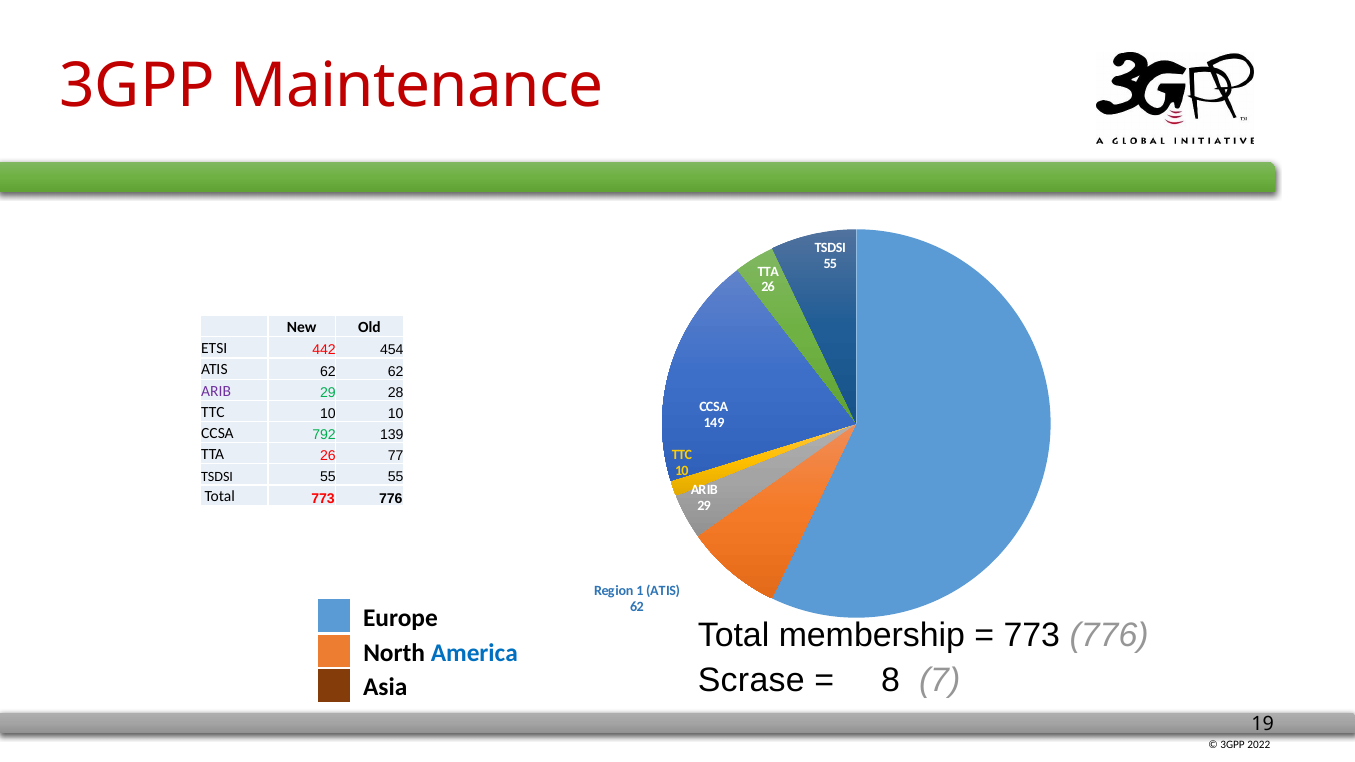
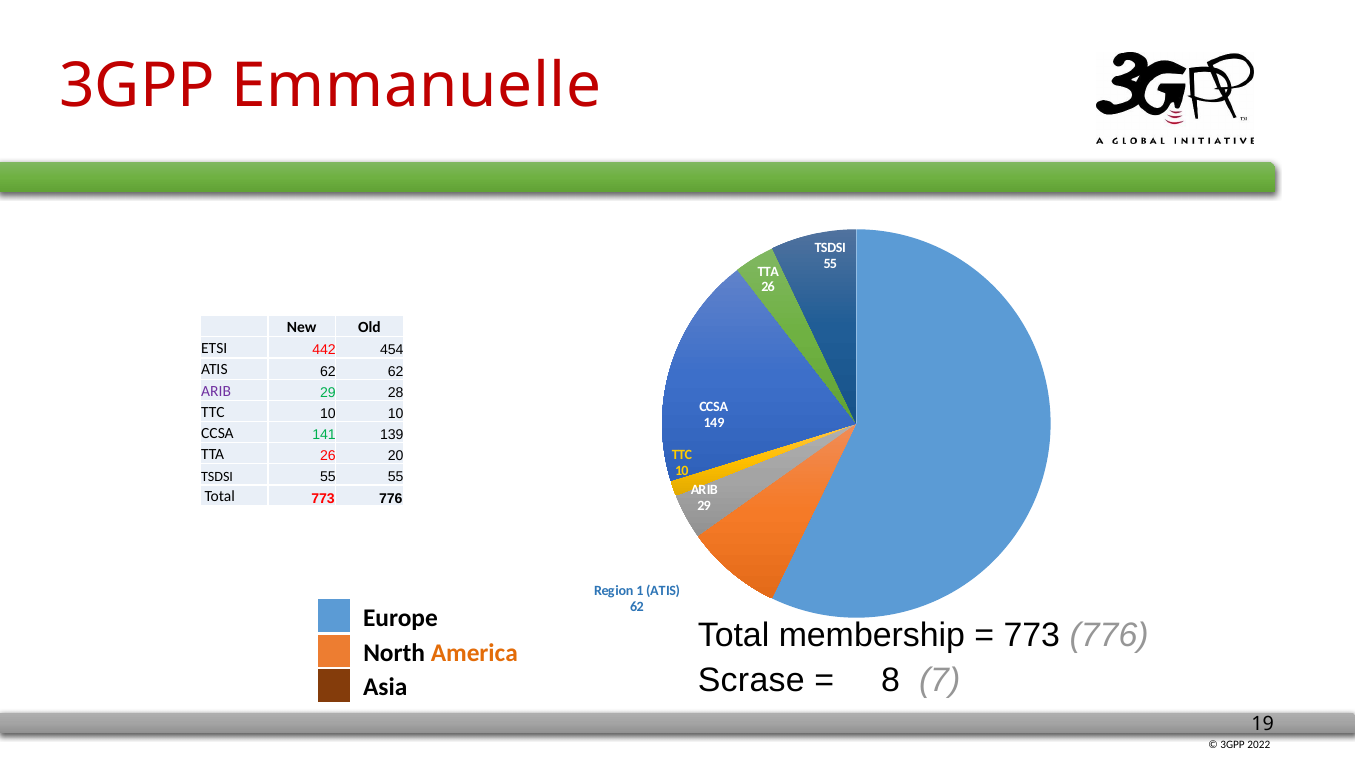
Maintenance: Maintenance -> Emmanuelle
792: 792 -> 141
77: 77 -> 20
America colour: blue -> orange
